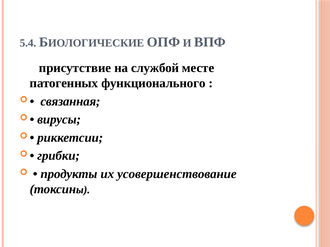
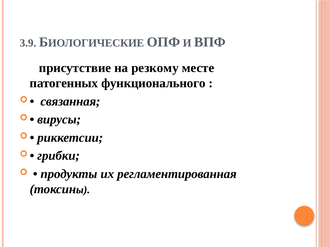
5.4: 5.4 -> 3.9
службой: службой -> резкому
усовершенствование: усовершенствование -> регламентированная
